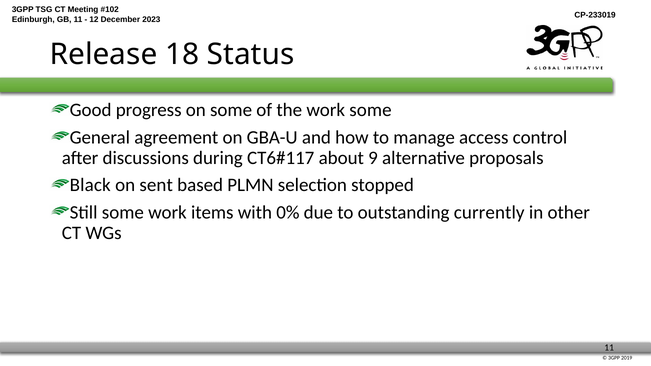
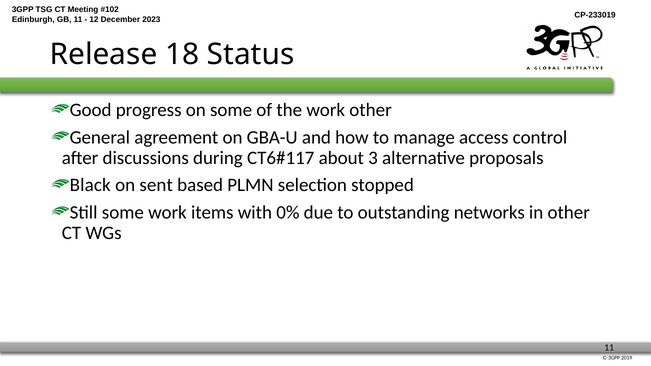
work some: some -> other
9: 9 -> 3
currently: currently -> networks
